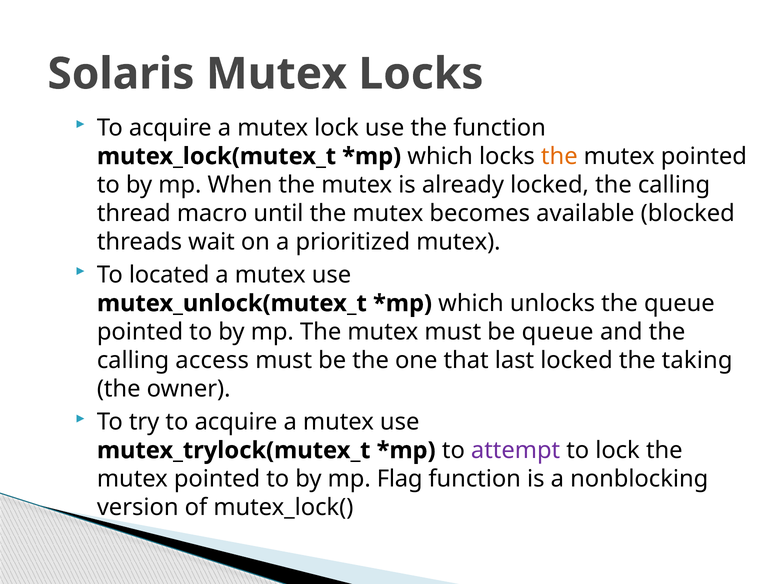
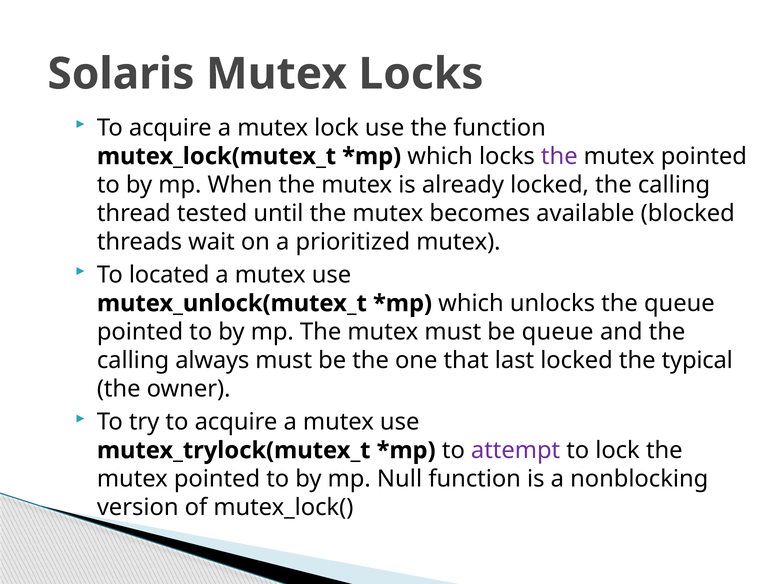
the at (559, 156) colour: orange -> purple
macro: macro -> tested
access: access -> always
taking: taking -> typical
Flag: Flag -> Null
